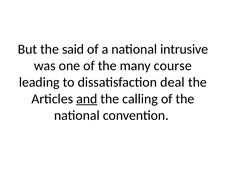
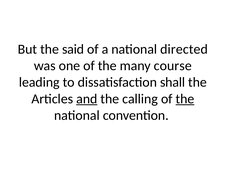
intrusive: intrusive -> directed
deal: deal -> shall
the at (185, 99) underline: none -> present
